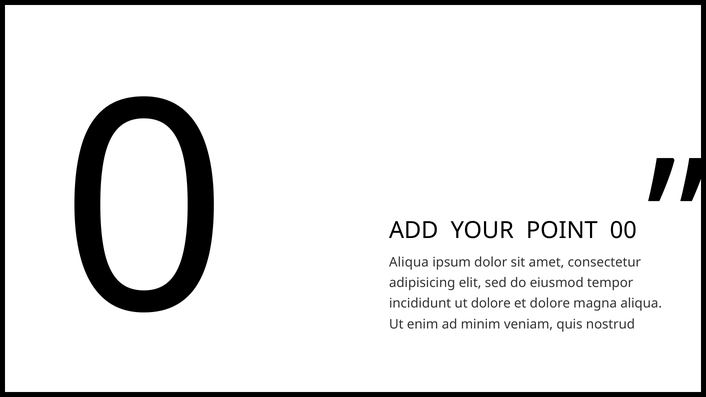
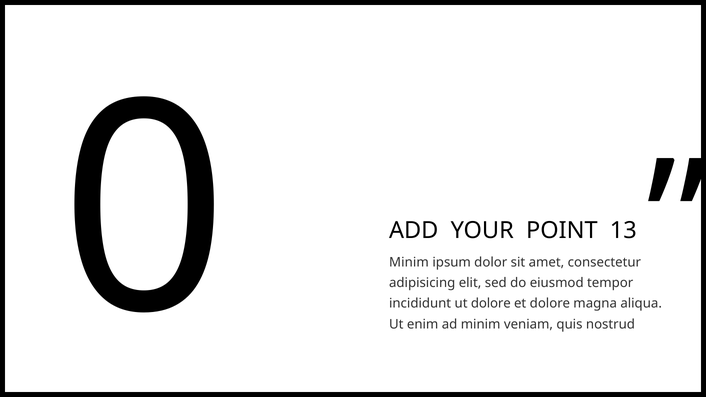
00: 00 -> 13
Aliqua at (409, 262): Aliqua -> Minim
